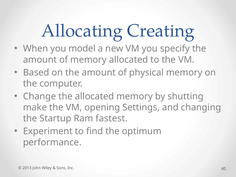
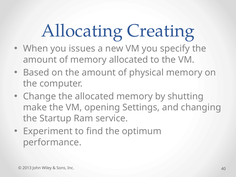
model: model -> issues
fastest: fastest -> service
